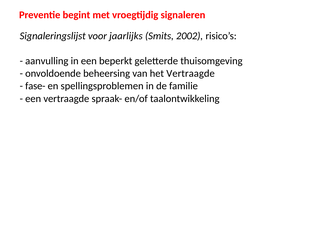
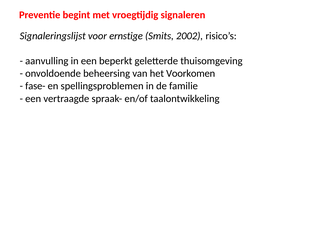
jaarlijks: jaarlijks -> ernstige
het Vertraagde: Vertraagde -> Voorkomen
